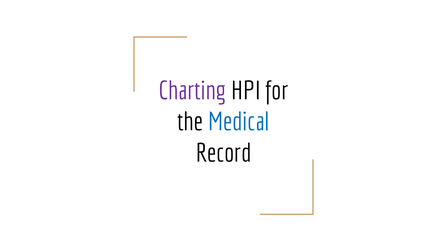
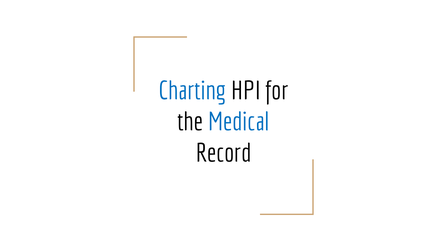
Charting colour: purple -> blue
